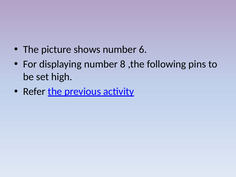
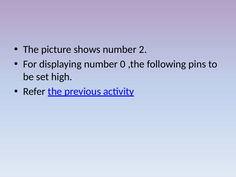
6: 6 -> 2
8: 8 -> 0
